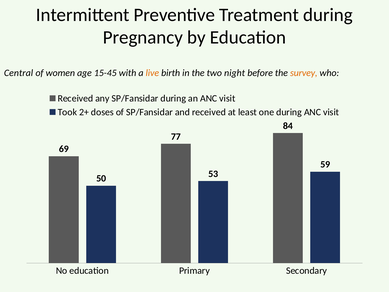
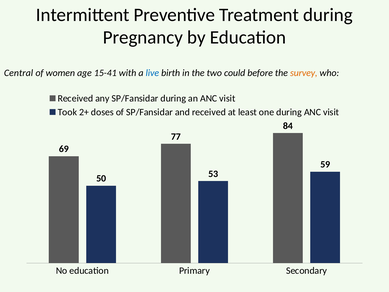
15-45: 15-45 -> 15-41
live colour: orange -> blue
night: night -> could
